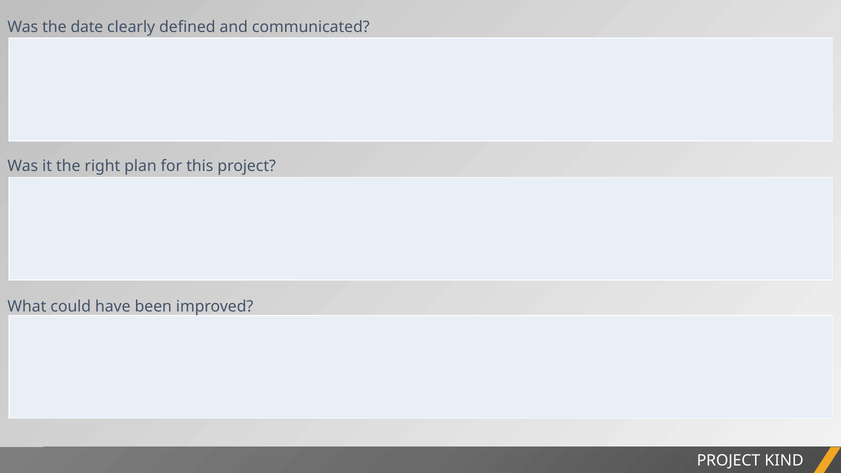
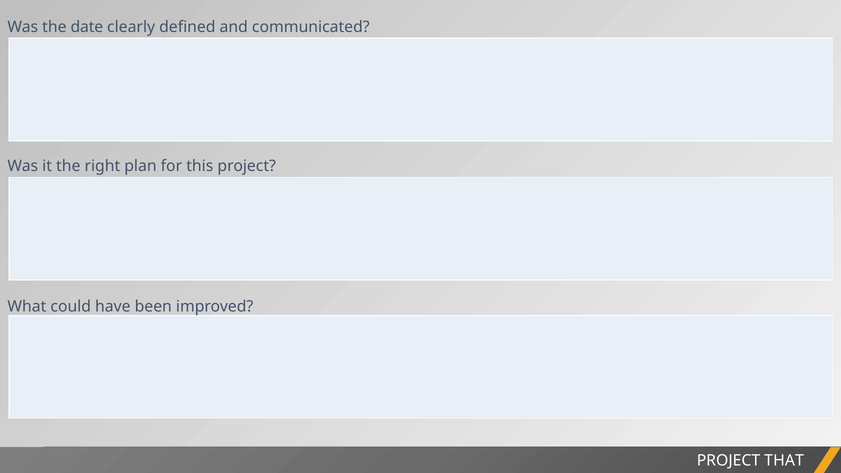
KIND: KIND -> THAT
